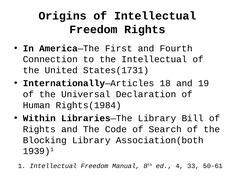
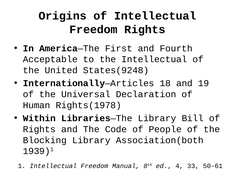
Connection: Connection -> Acceptable
States(1731: States(1731 -> States(9248
Rights(1984: Rights(1984 -> Rights(1978
Search: Search -> People
